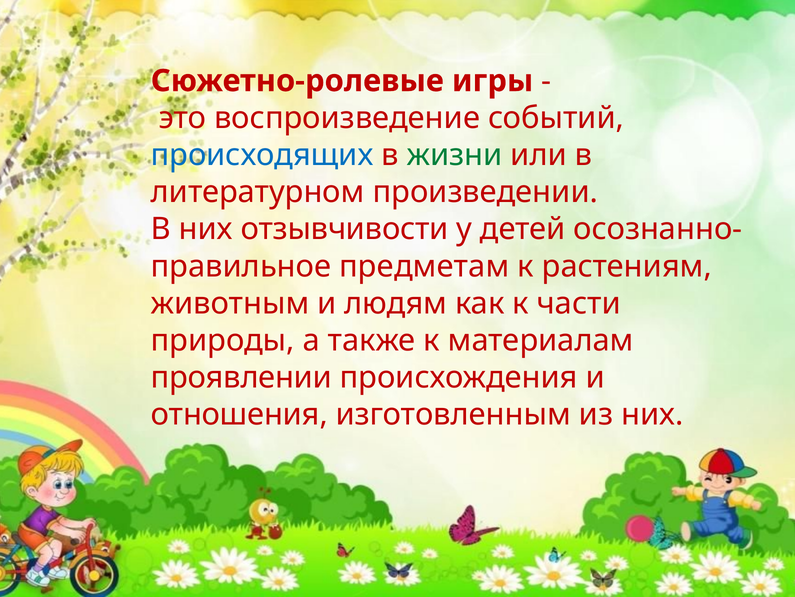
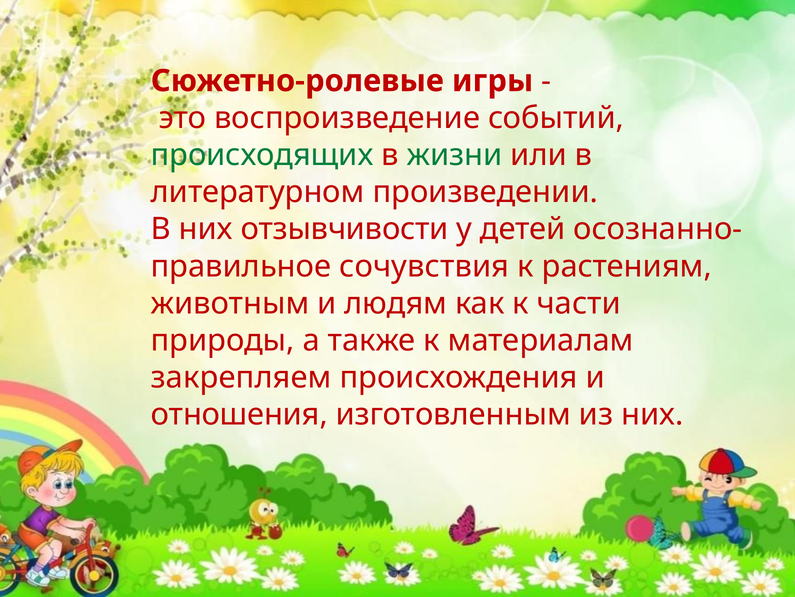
происходящих colour: blue -> green
предметам: предметам -> сочувствия
проявлении: проявлении -> закрепляем
